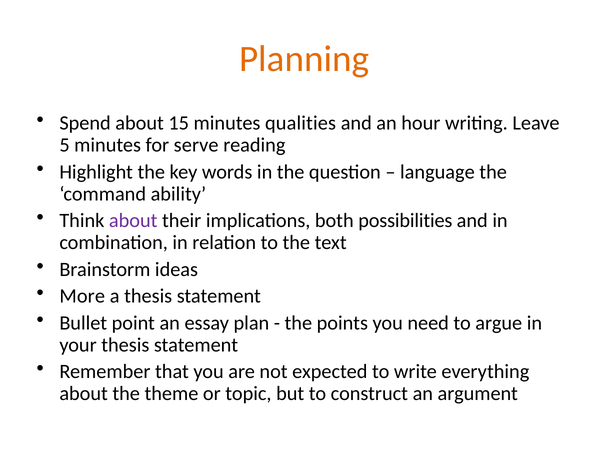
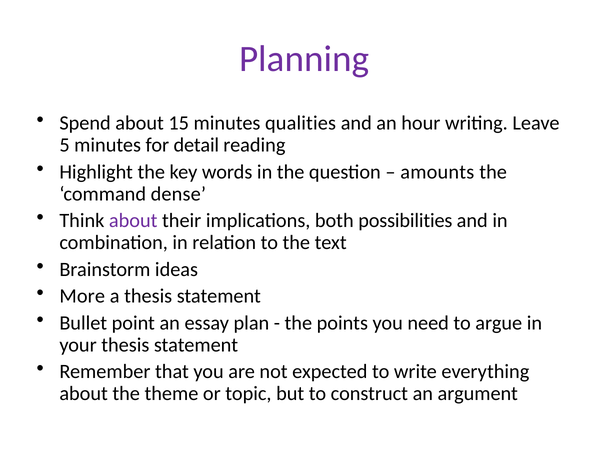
Planning colour: orange -> purple
serve: serve -> detail
language: language -> amounts
ability: ability -> dense
